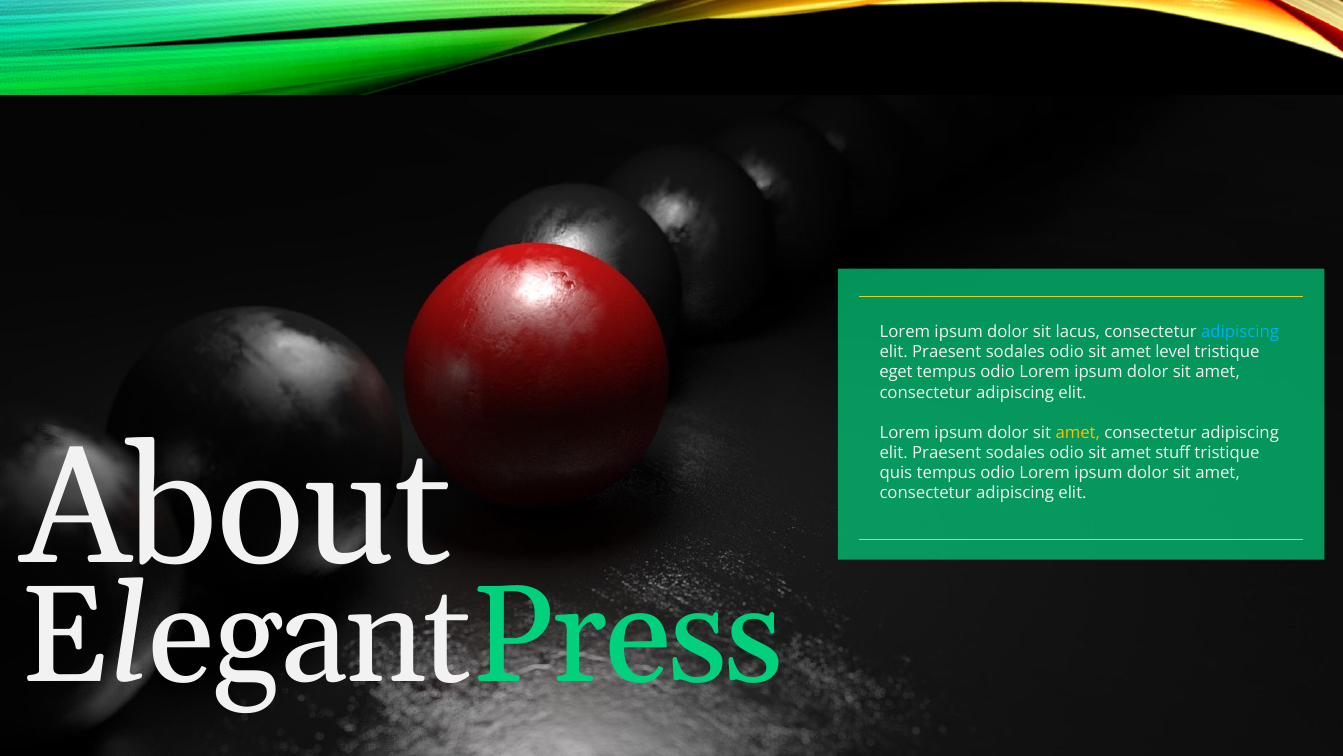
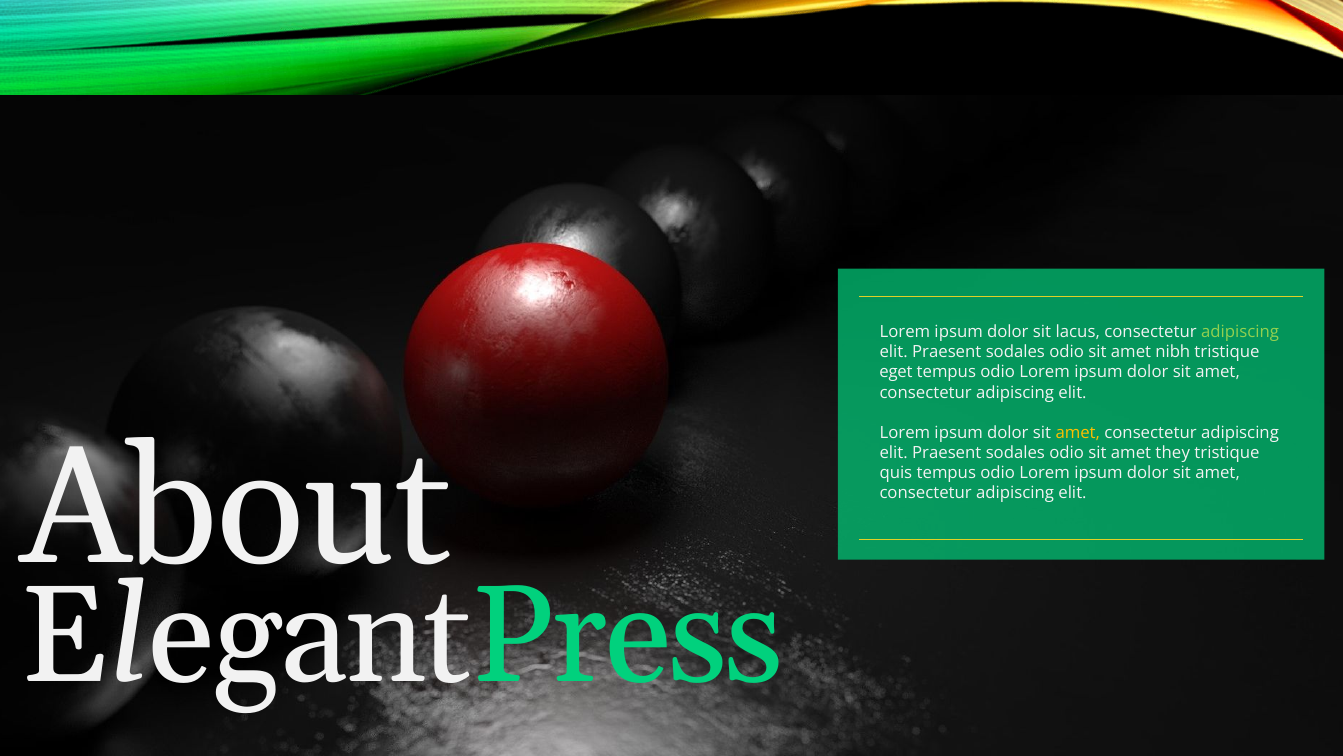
adipiscing at (1240, 332) colour: light blue -> light green
level: level -> nibh
stuff: stuff -> they
